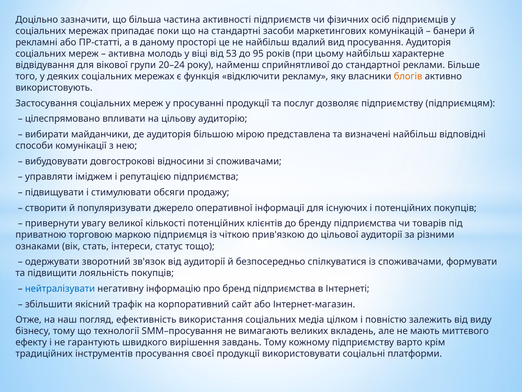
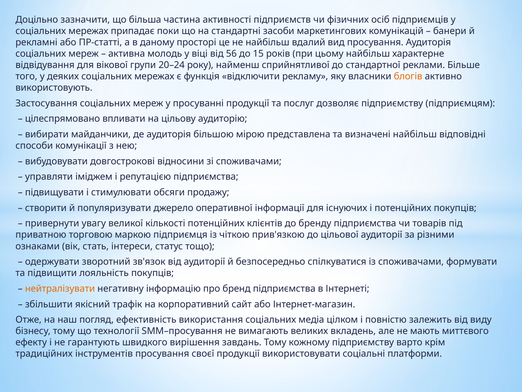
53: 53 -> 56
95: 95 -> 15
нейтралізувати colour: blue -> orange
